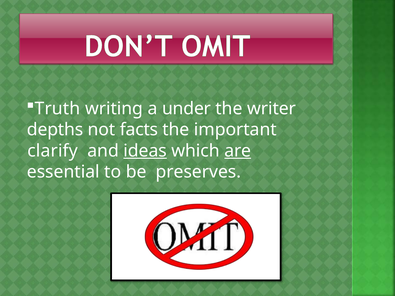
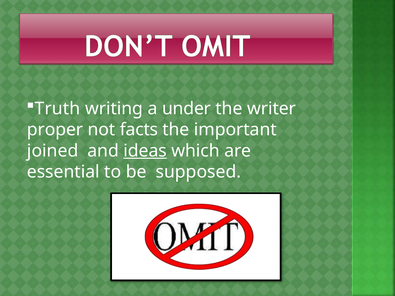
depths: depths -> proper
clarify: clarify -> joined
are underline: present -> none
preserves: preserves -> supposed
